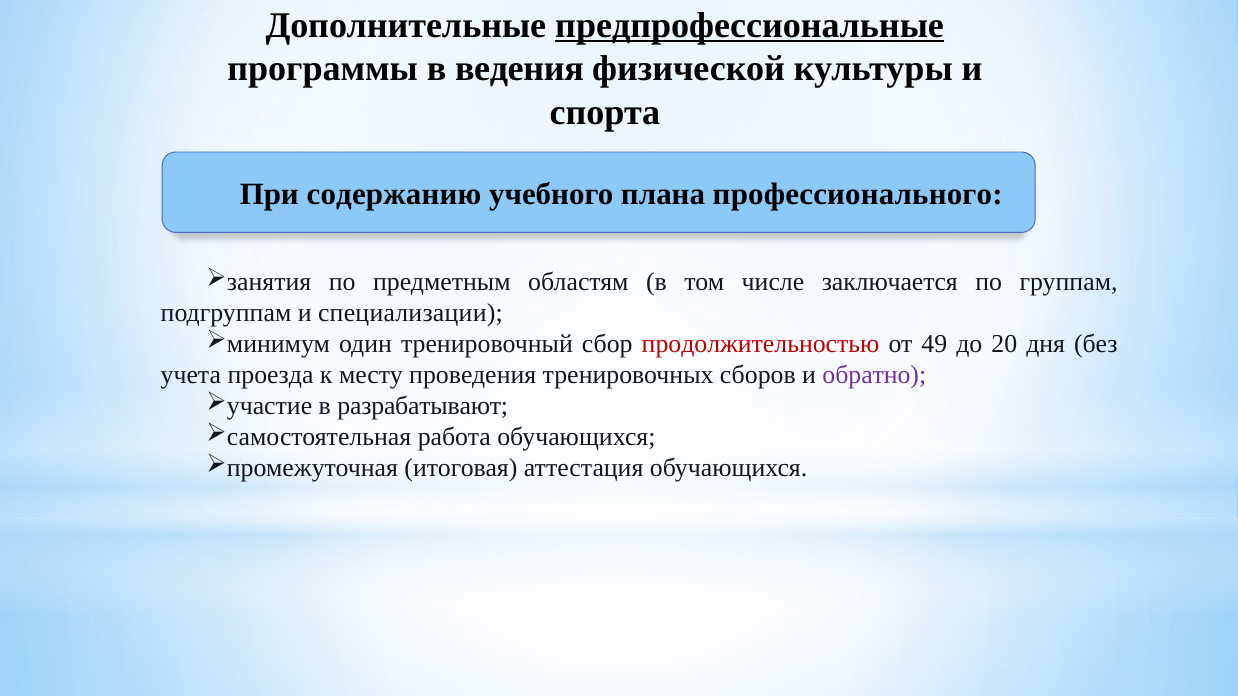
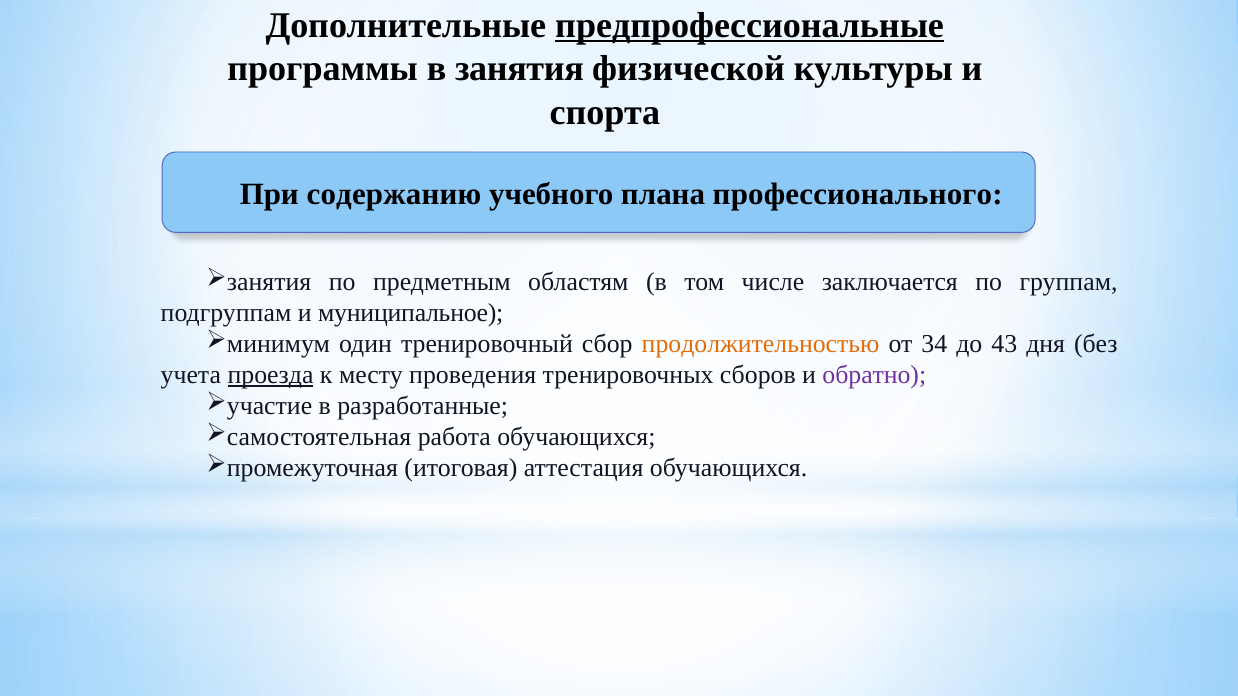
ведения: ведения -> занятия
специализации: специализации -> муниципальное
продолжительностью colour: red -> orange
49: 49 -> 34
20: 20 -> 43
проезда underline: none -> present
разрабатывают: разрабатывают -> разработанные
